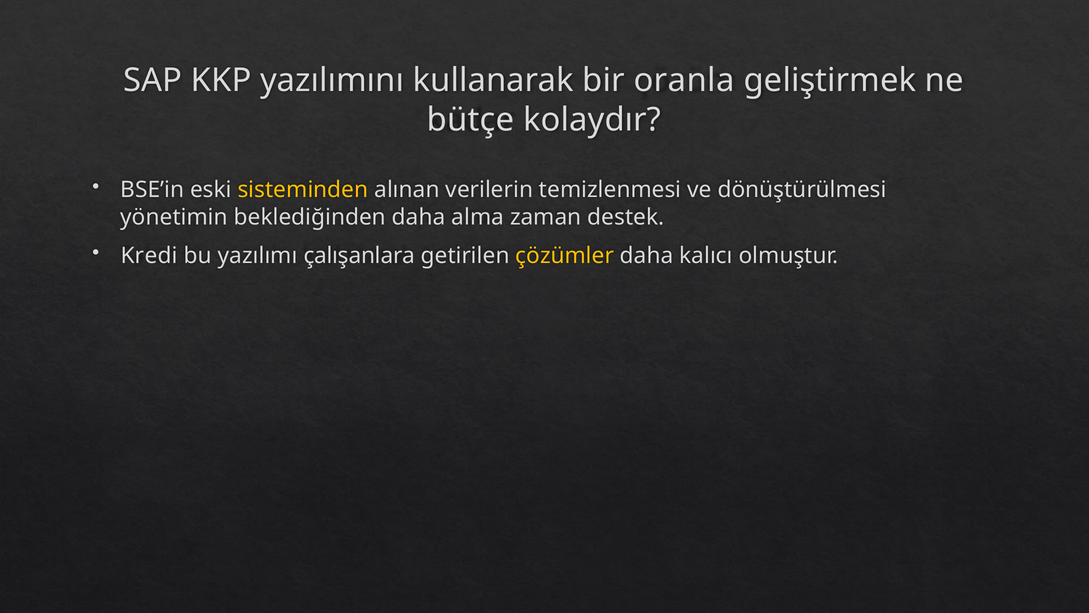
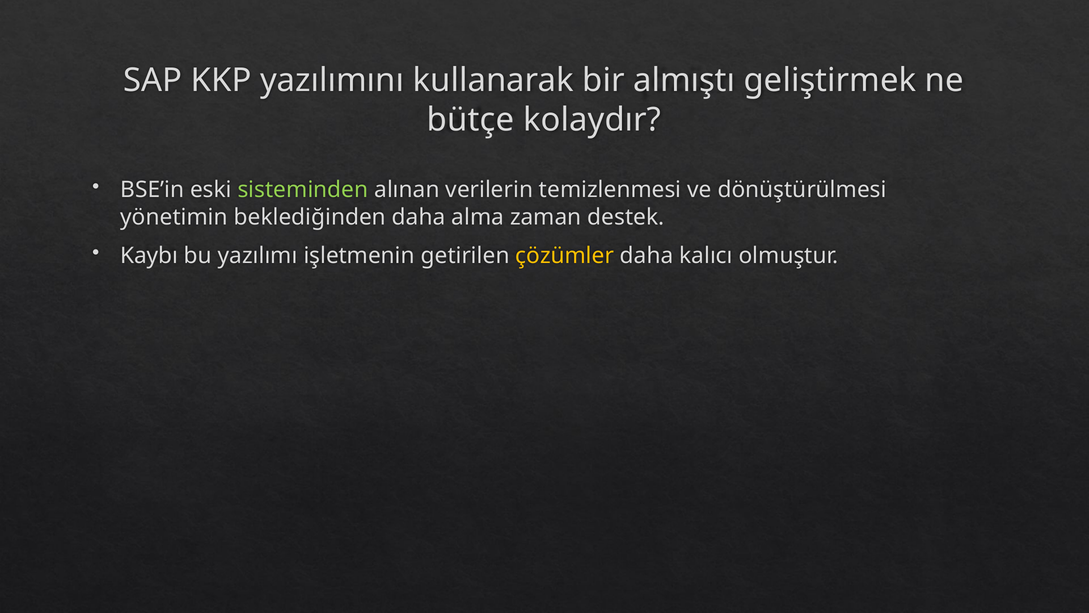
oranla: oranla -> almıştı
sisteminden colour: yellow -> light green
Kredi: Kredi -> Kaybı
çalışanlara: çalışanlara -> işletmenin
